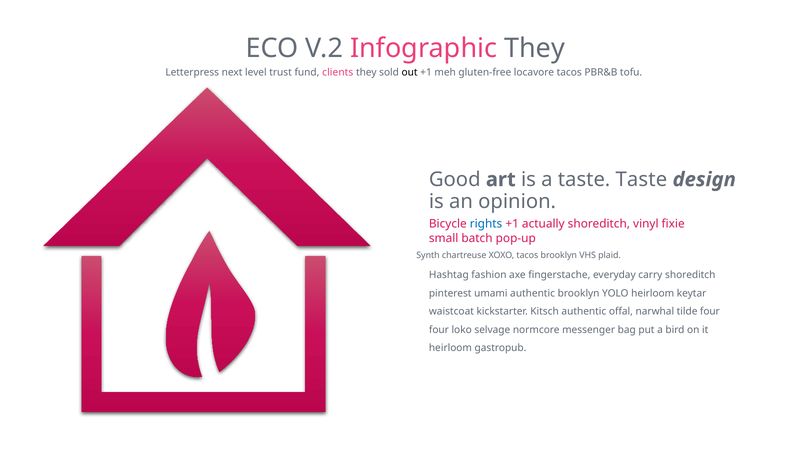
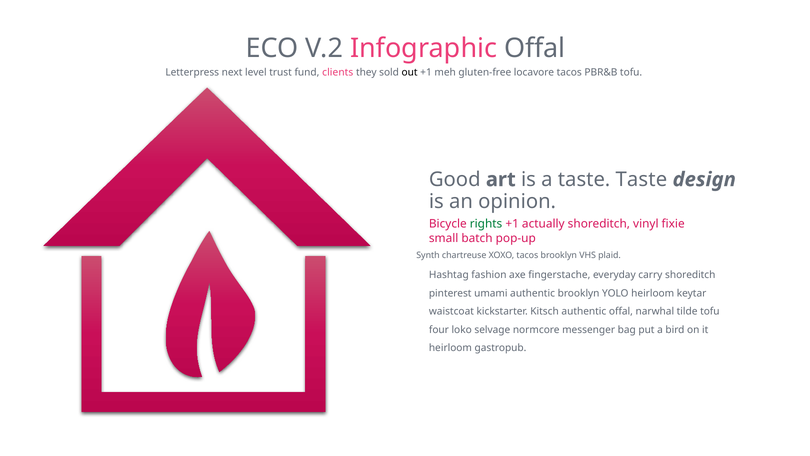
Infographic They: They -> Offal
rights colour: blue -> green
tilde four: four -> tofu
